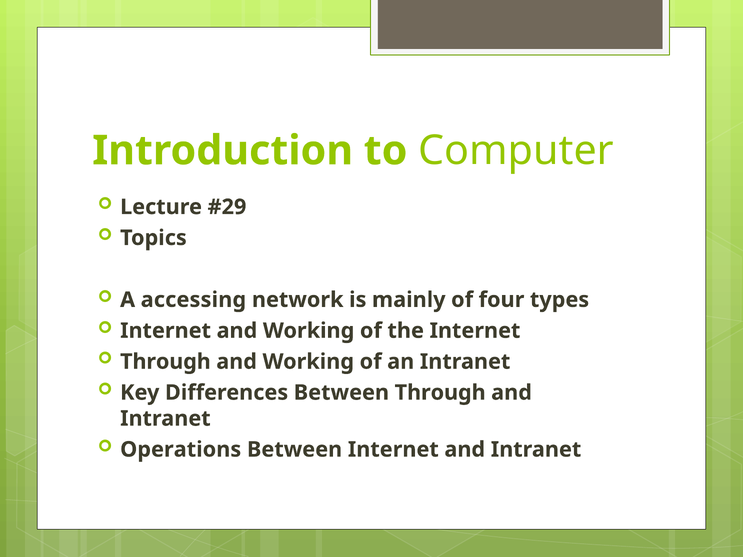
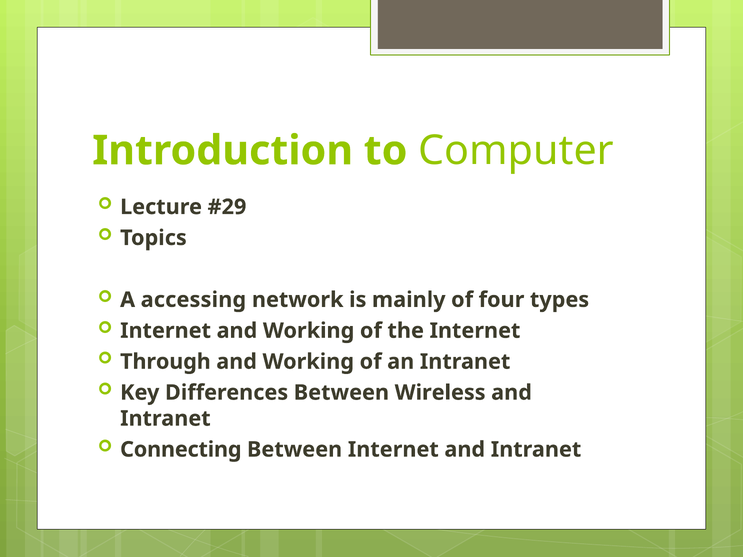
Between Through: Through -> Wireless
Operations: Operations -> Connecting
